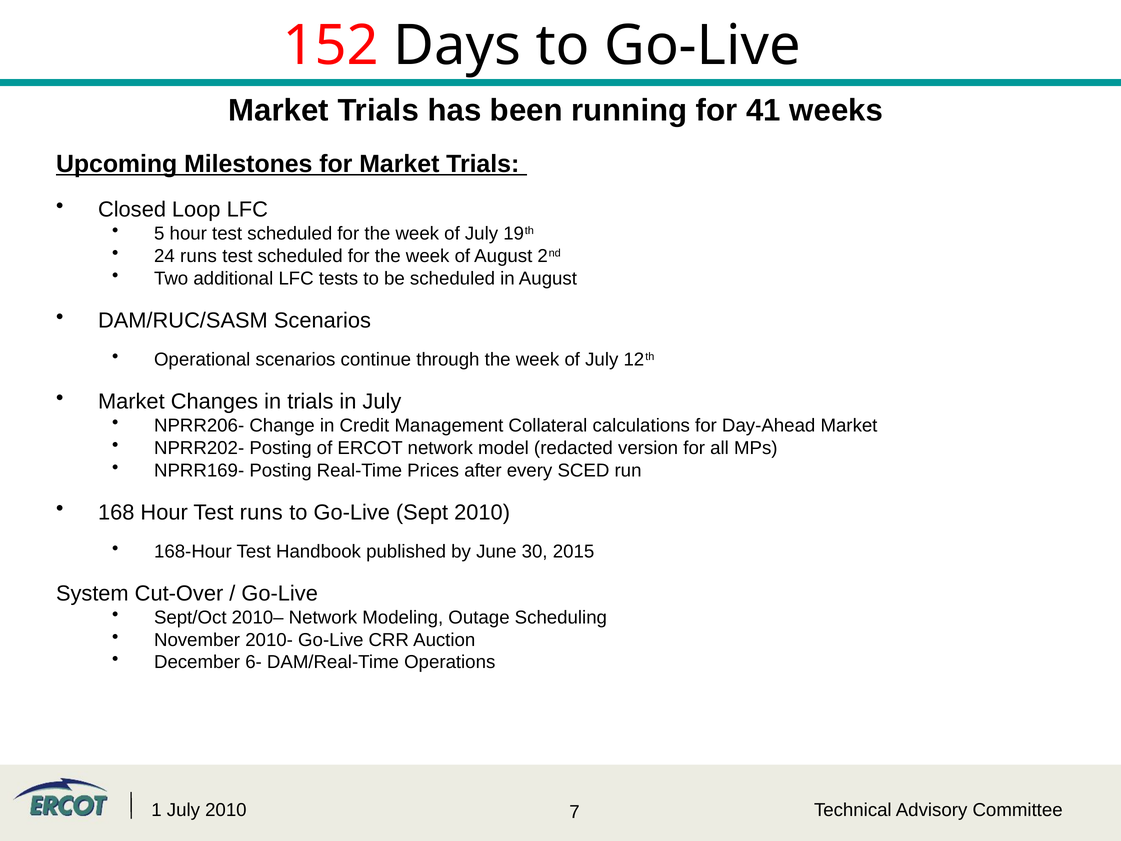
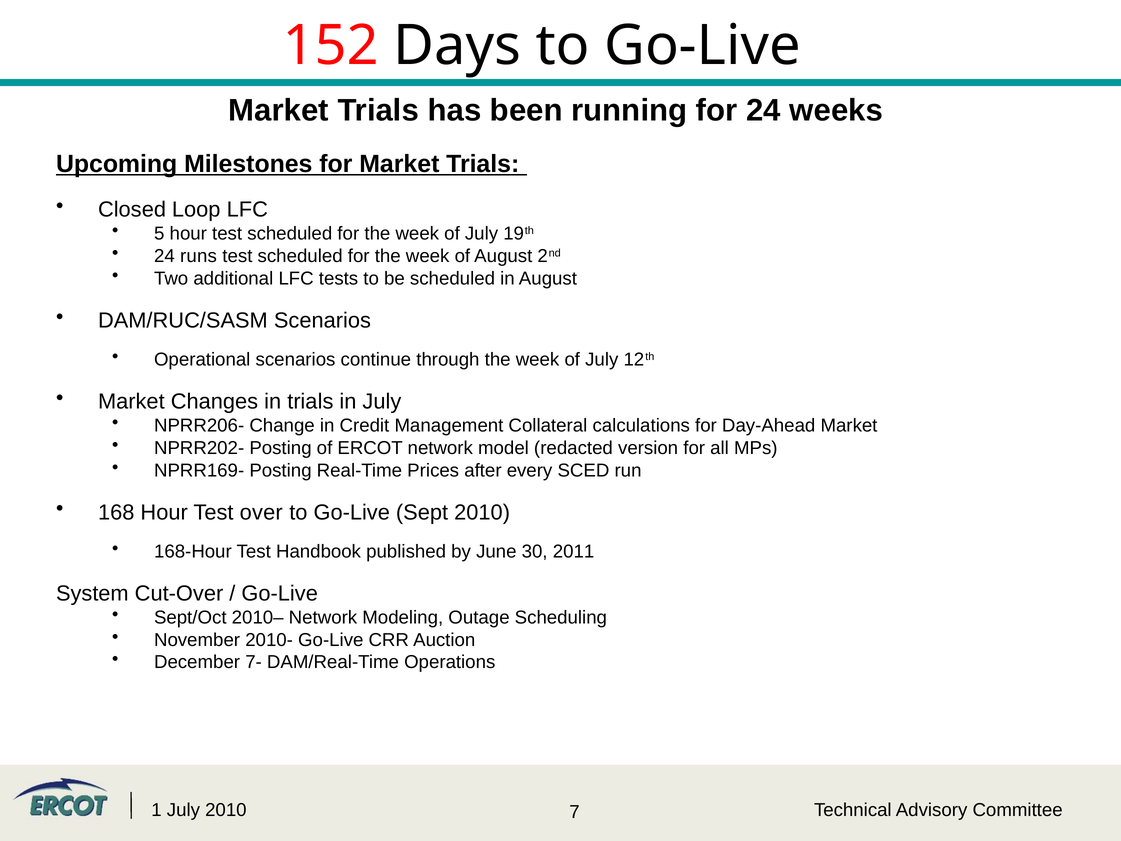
for 41: 41 -> 24
Test runs: runs -> over
2015: 2015 -> 2011
6-: 6- -> 7-
